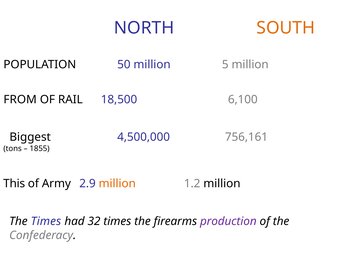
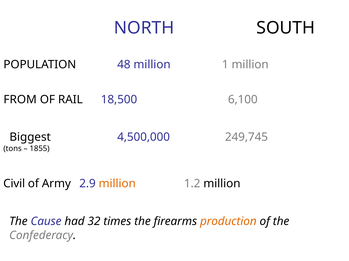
SOUTH colour: orange -> black
50: 50 -> 48
5: 5 -> 1
756,161: 756,161 -> 249,745
This: This -> Civil
The Times: Times -> Cause
production colour: purple -> orange
